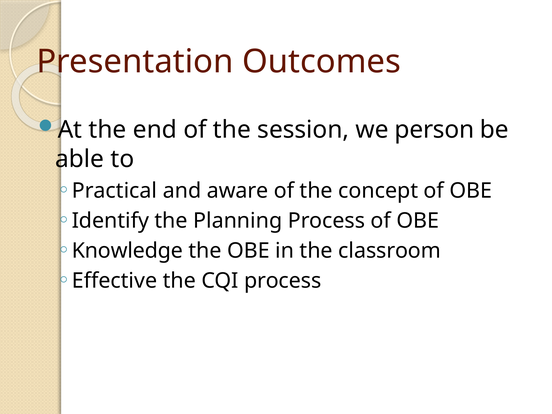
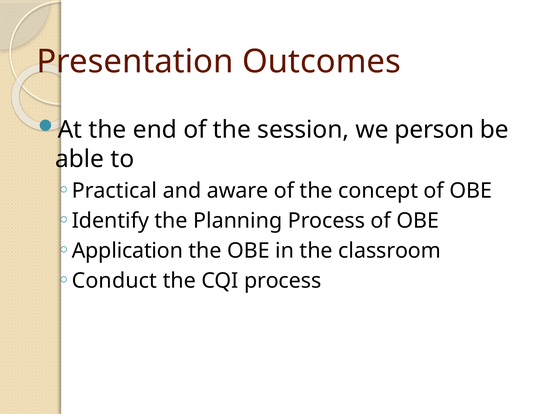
Knowledge: Knowledge -> Application
Effective: Effective -> Conduct
